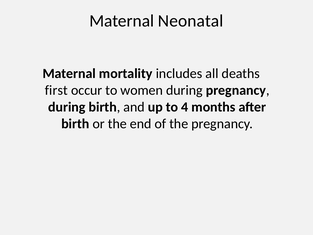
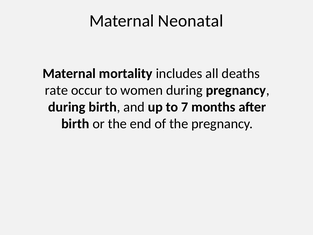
first: first -> rate
4: 4 -> 7
